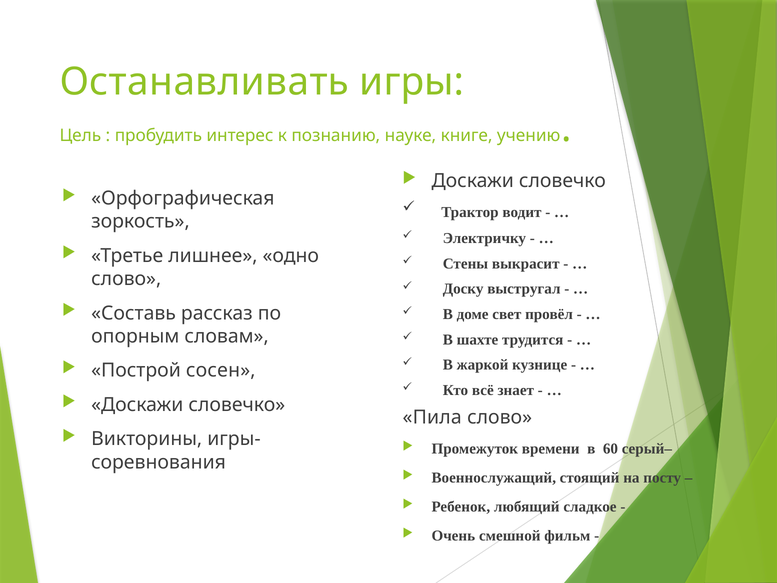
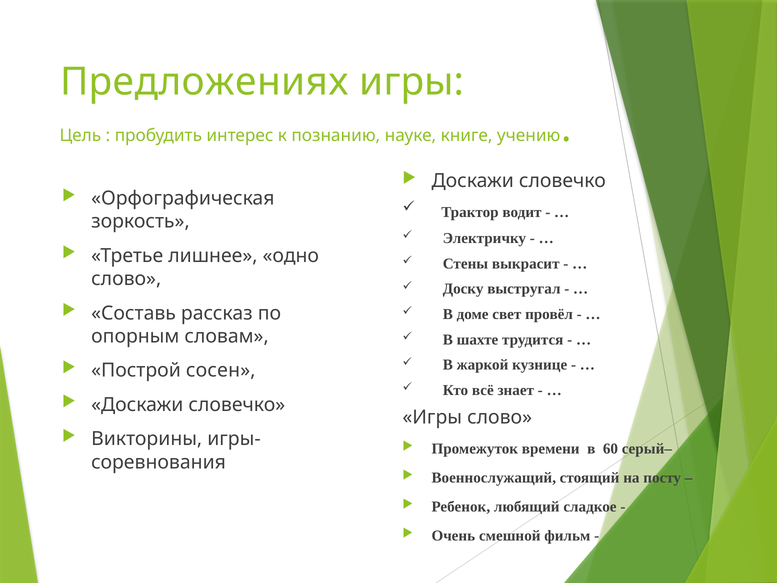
Останавливать: Останавливать -> Предложениях
Пила at (432, 417): Пила -> Игры
